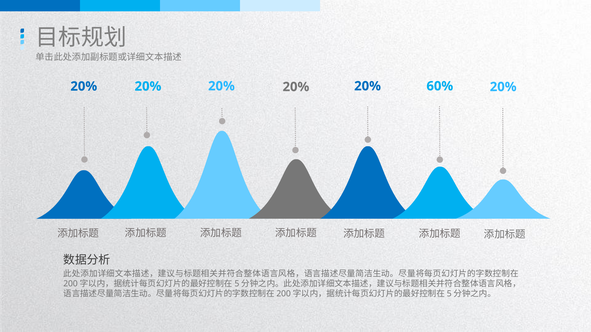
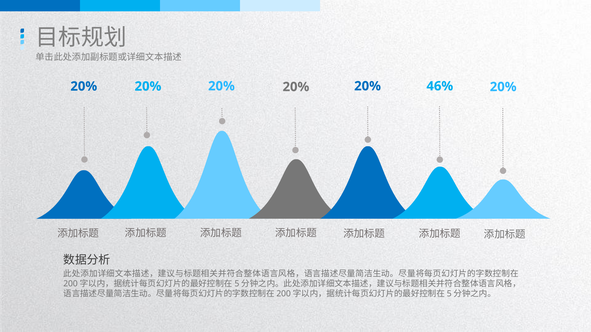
60%: 60% -> 46%
